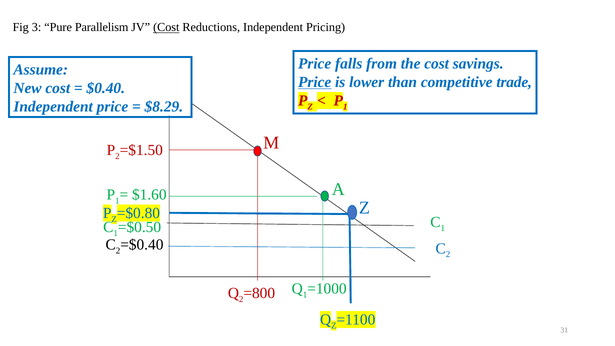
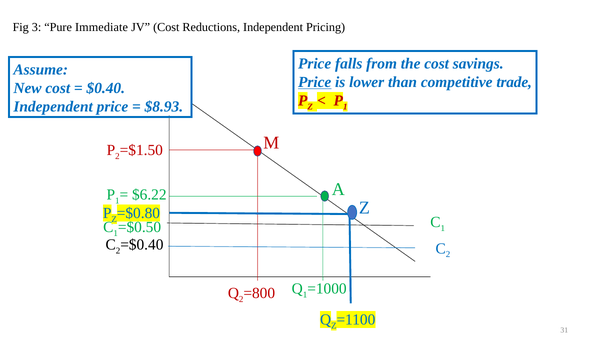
Parallelism: Parallelism -> Immediate
Cost at (166, 27) underline: present -> none
$8.29: $8.29 -> $8.93
$1.60: $1.60 -> $6.22
